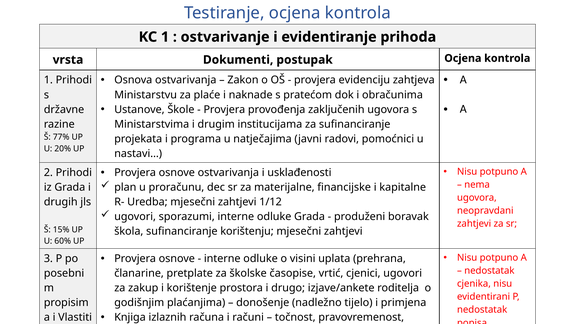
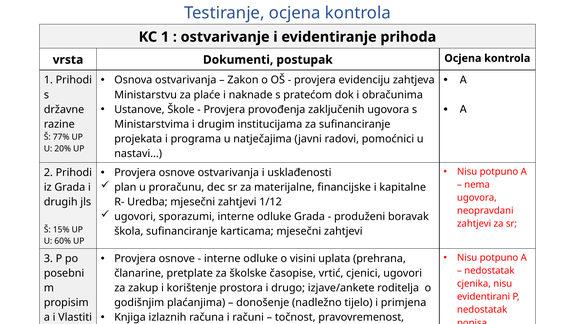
korištenju: korištenju -> karticama
